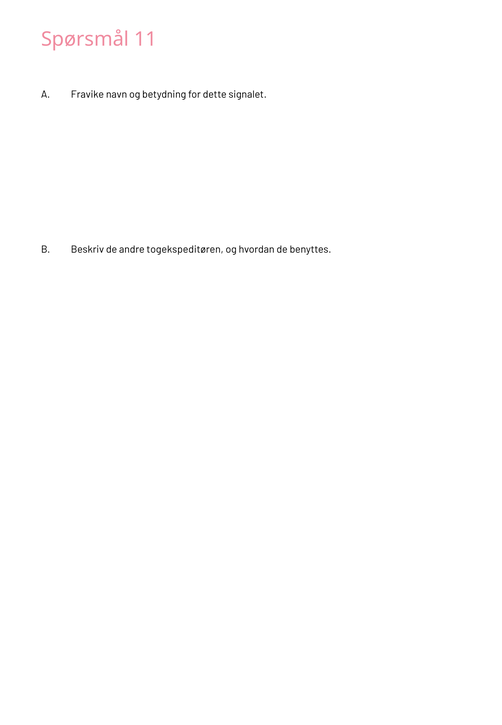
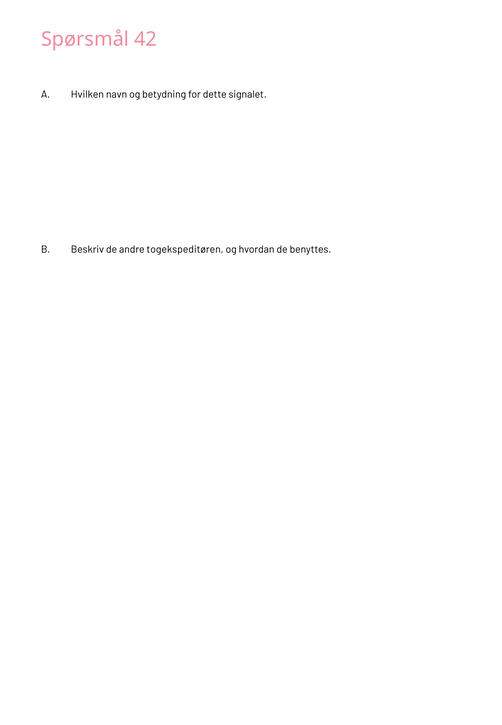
11: 11 -> 42
Fravike: Fravike -> Hvilken
